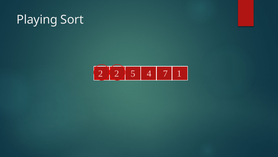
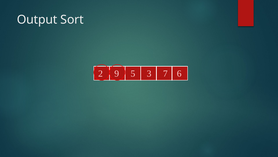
Playing: Playing -> Output
2 2: 2 -> 9
4: 4 -> 3
1: 1 -> 6
